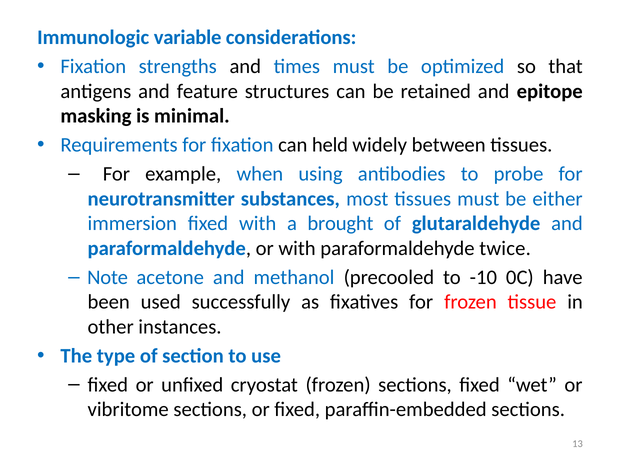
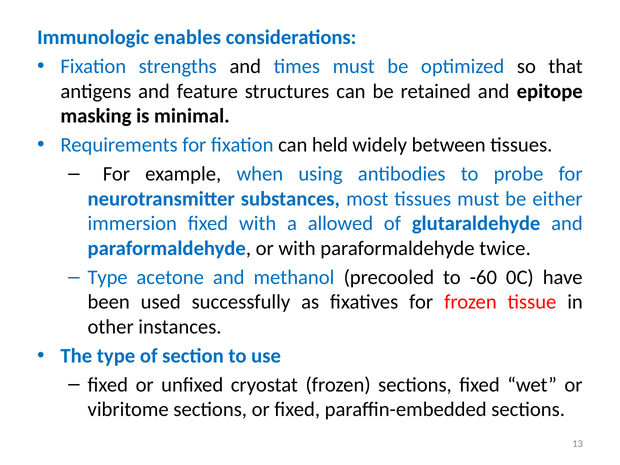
variable: variable -> enables
brought: brought -> allowed
Note at (108, 277): Note -> Type
-10: -10 -> -60
